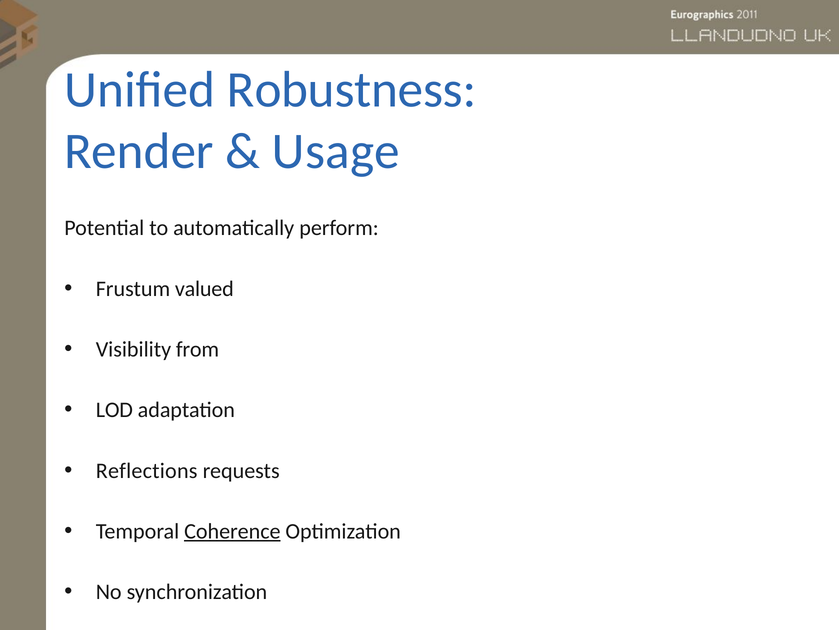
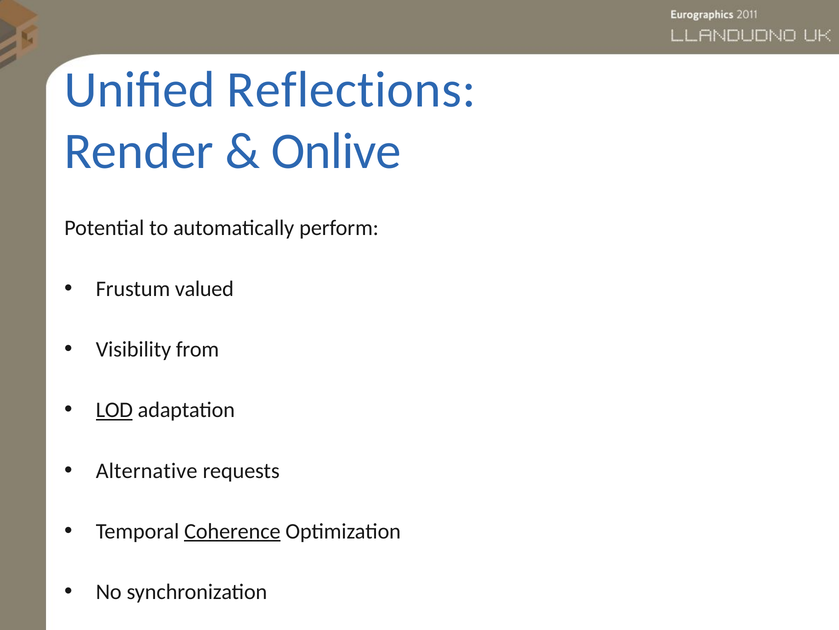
Robustness: Robustness -> Reflections
Usage: Usage -> Onlive
LOD underline: none -> present
Reflections: Reflections -> Alternative
